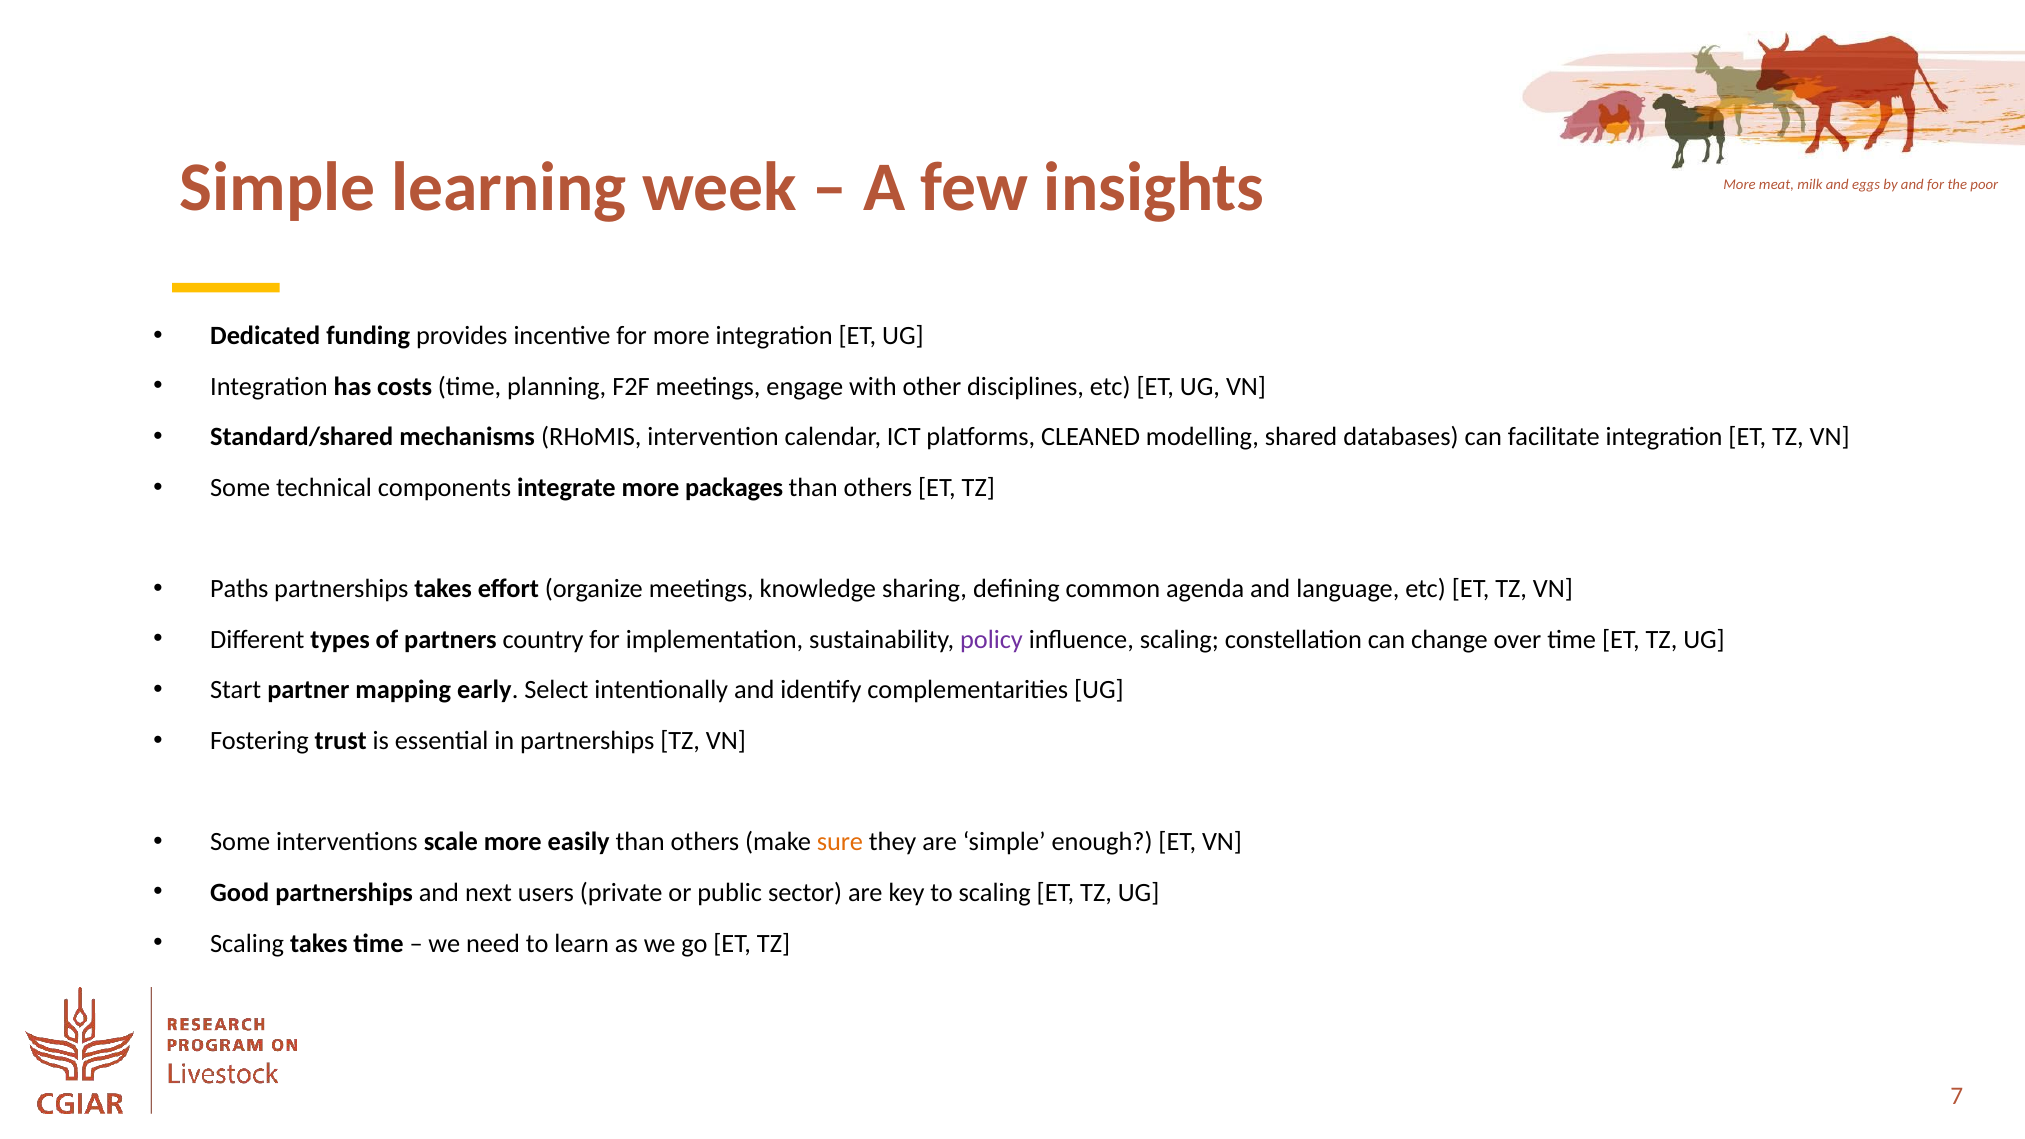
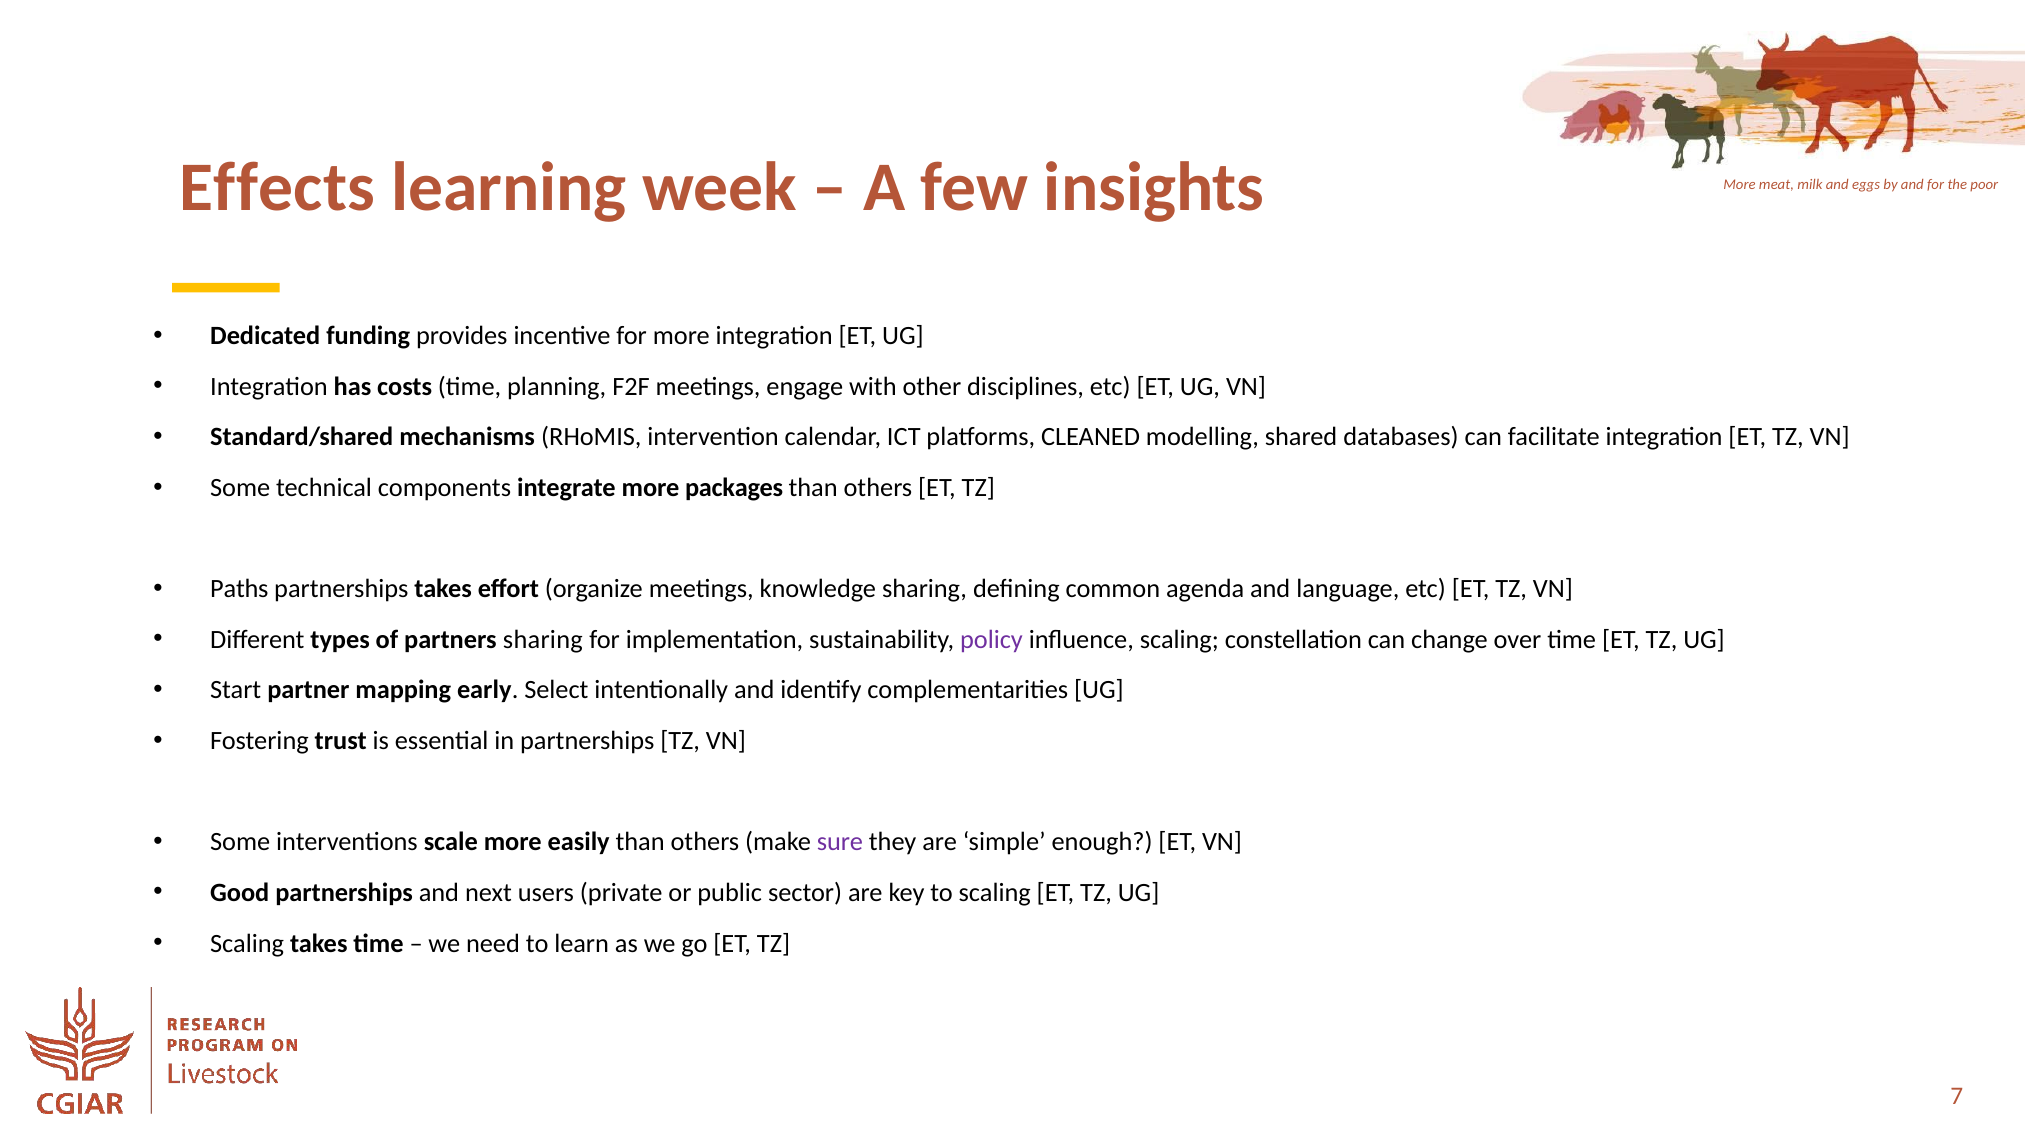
Simple at (278, 188): Simple -> Effects
partners country: country -> sharing
sure colour: orange -> purple
